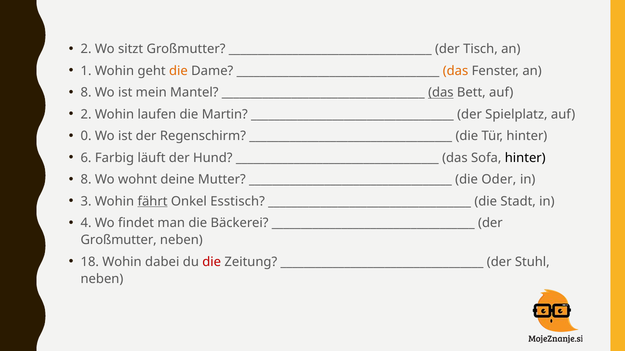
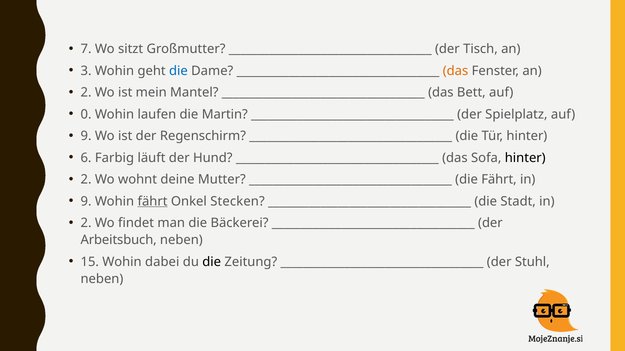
2 at (86, 49): 2 -> 7
1: 1 -> 3
die at (178, 71) colour: orange -> blue
8 at (86, 93): 8 -> 2
das at (441, 93) underline: present -> none
2 at (86, 115): 2 -> 0
0 at (86, 136): 0 -> 9
8 at (86, 180): 8 -> 2
die Oder: Oder -> Fährt
3 at (86, 202): 3 -> 9
Esstisch: Esstisch -> Stecken
4 at (86, 223): 4 -> 2
Großmutter at (119, 241): Großmutter -> Arbeitsbuch
18: 18 -> 15
die at (212, 262) colour: red -> black
